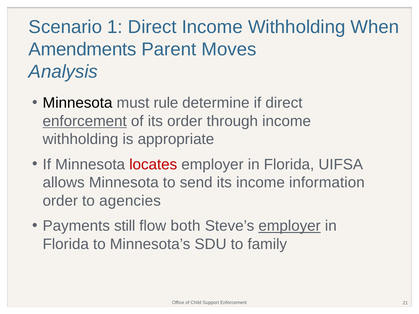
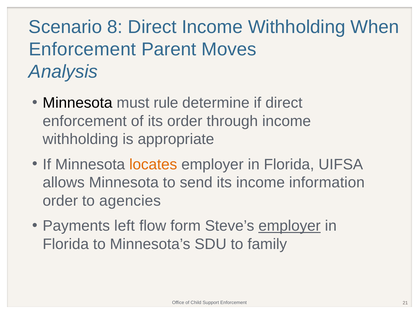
1: 1 -> 8
Amendments at (83, 49): Amendments -> Enforcement
enforcement at (85, 121) underline: present -> none
locates colour: red -> orange
still: still -> left
both: both -> form
